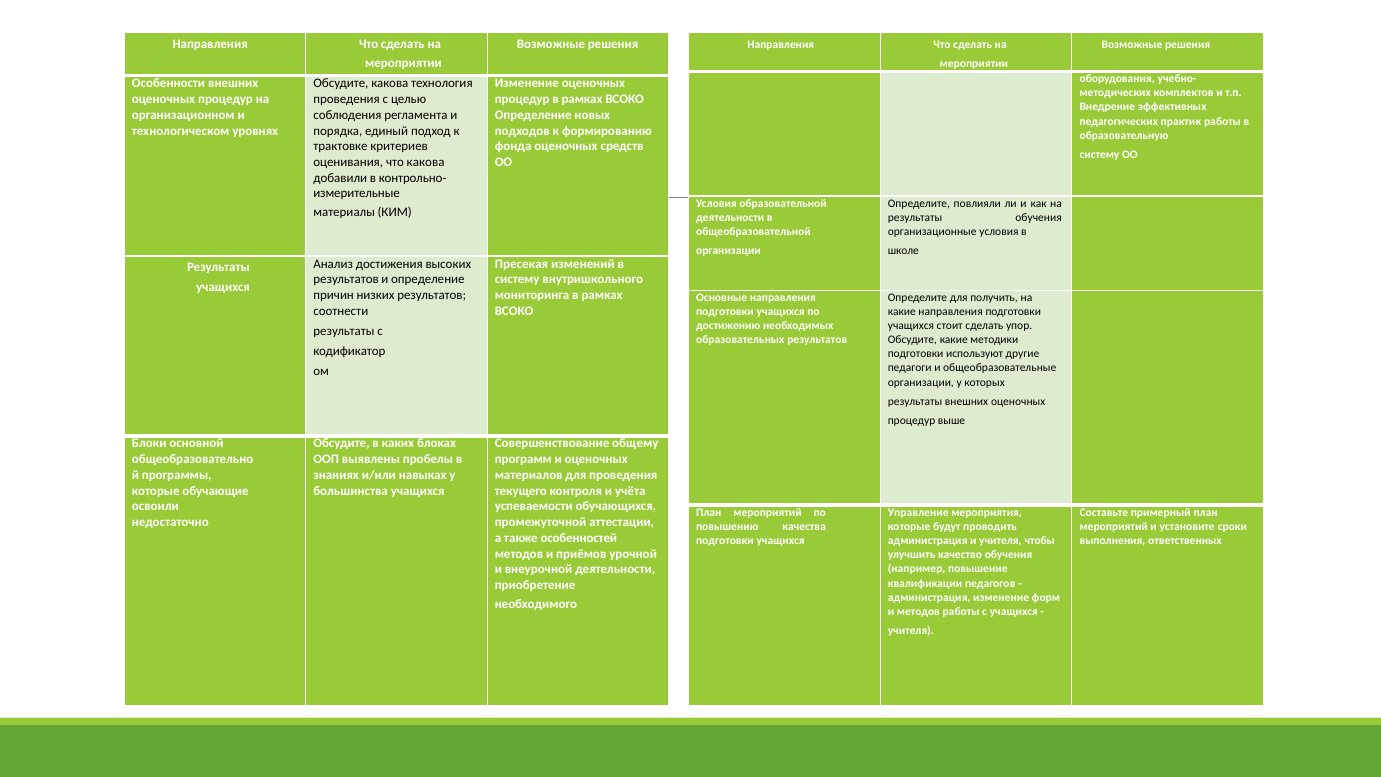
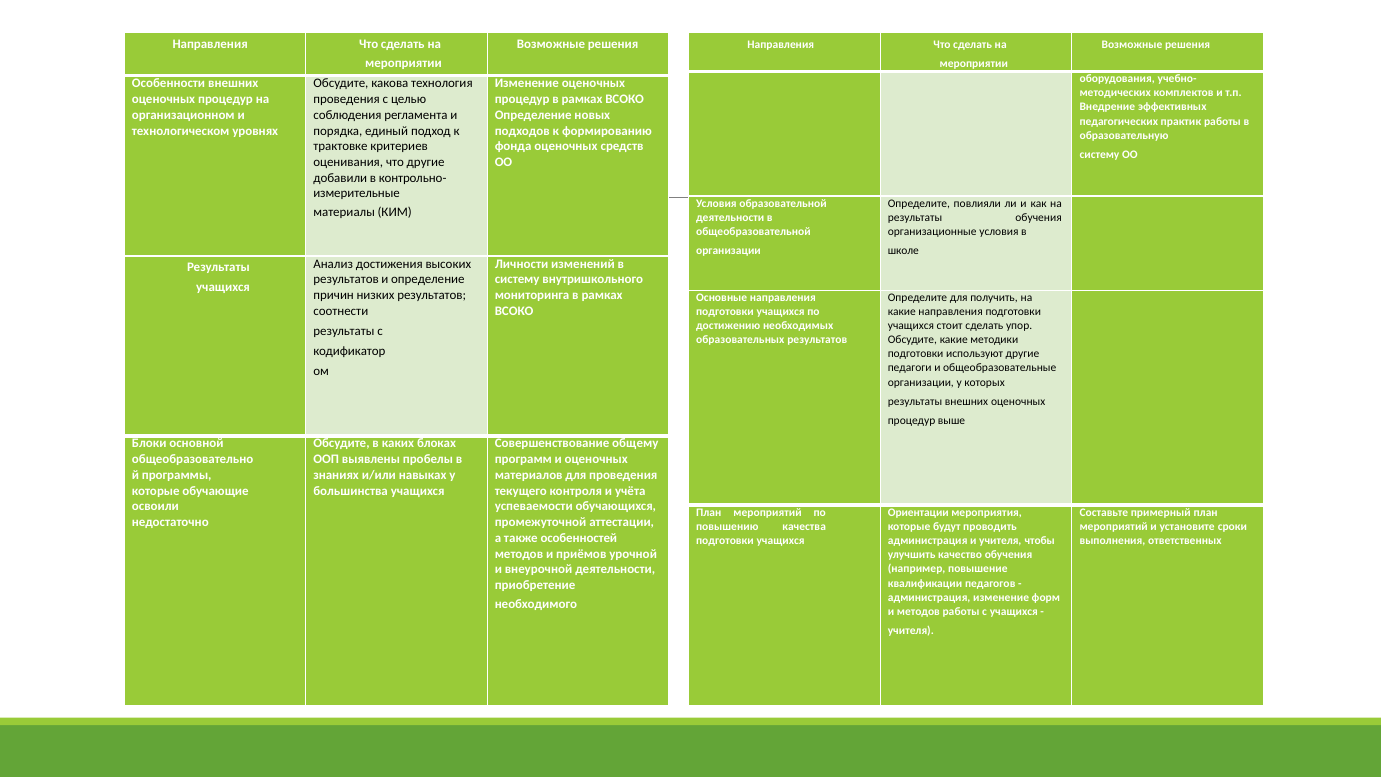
что какова: какова -> другие
Пресекая: Пресекая -> Личности
Управление: Управление -> Ориентации
